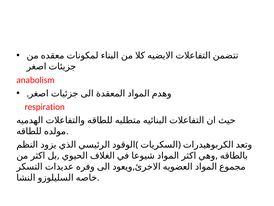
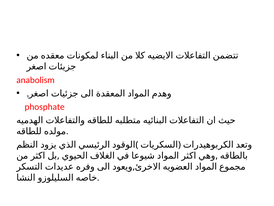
respiration: respiration -> phosphate
